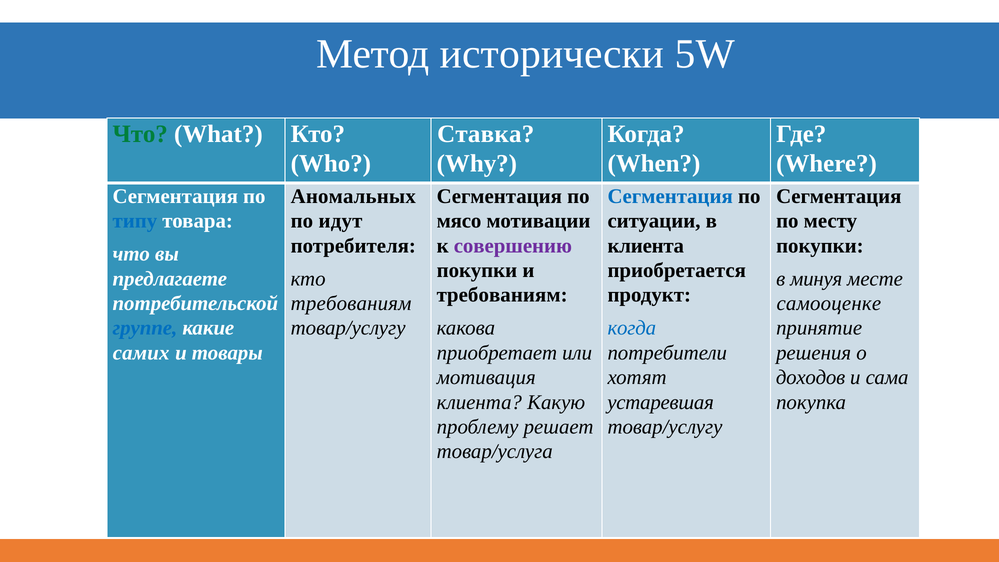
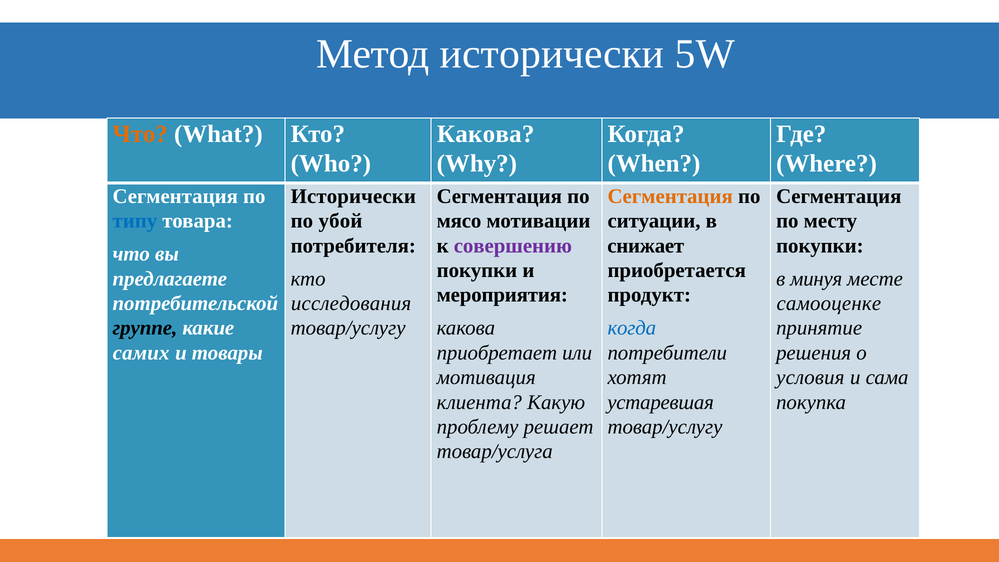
Что at (140, 134) colour: green -> orange
Ставка at (486, 134): Ставка -> Какова
Аномальных at (353, 196): Аномальных -> Исторически
Сегментация at (670, 196) colour: blue -> orange
идут: идут -> убой
клиента at (646, 246): клиента -> снижает
требованиям at (502, 295): требованиям -> мероприятия
требованиям at (351, 303): требованиям -> исследования
группе colour: blue -> black
доходов: доходов -> условия
